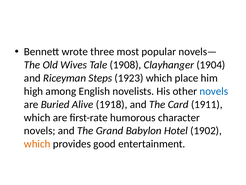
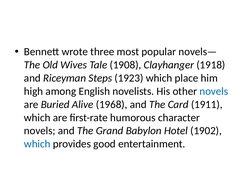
1904: 1904 -> 1918
1918: 1918 -> 1968
which at (37, 144) colour: orange -> blue
